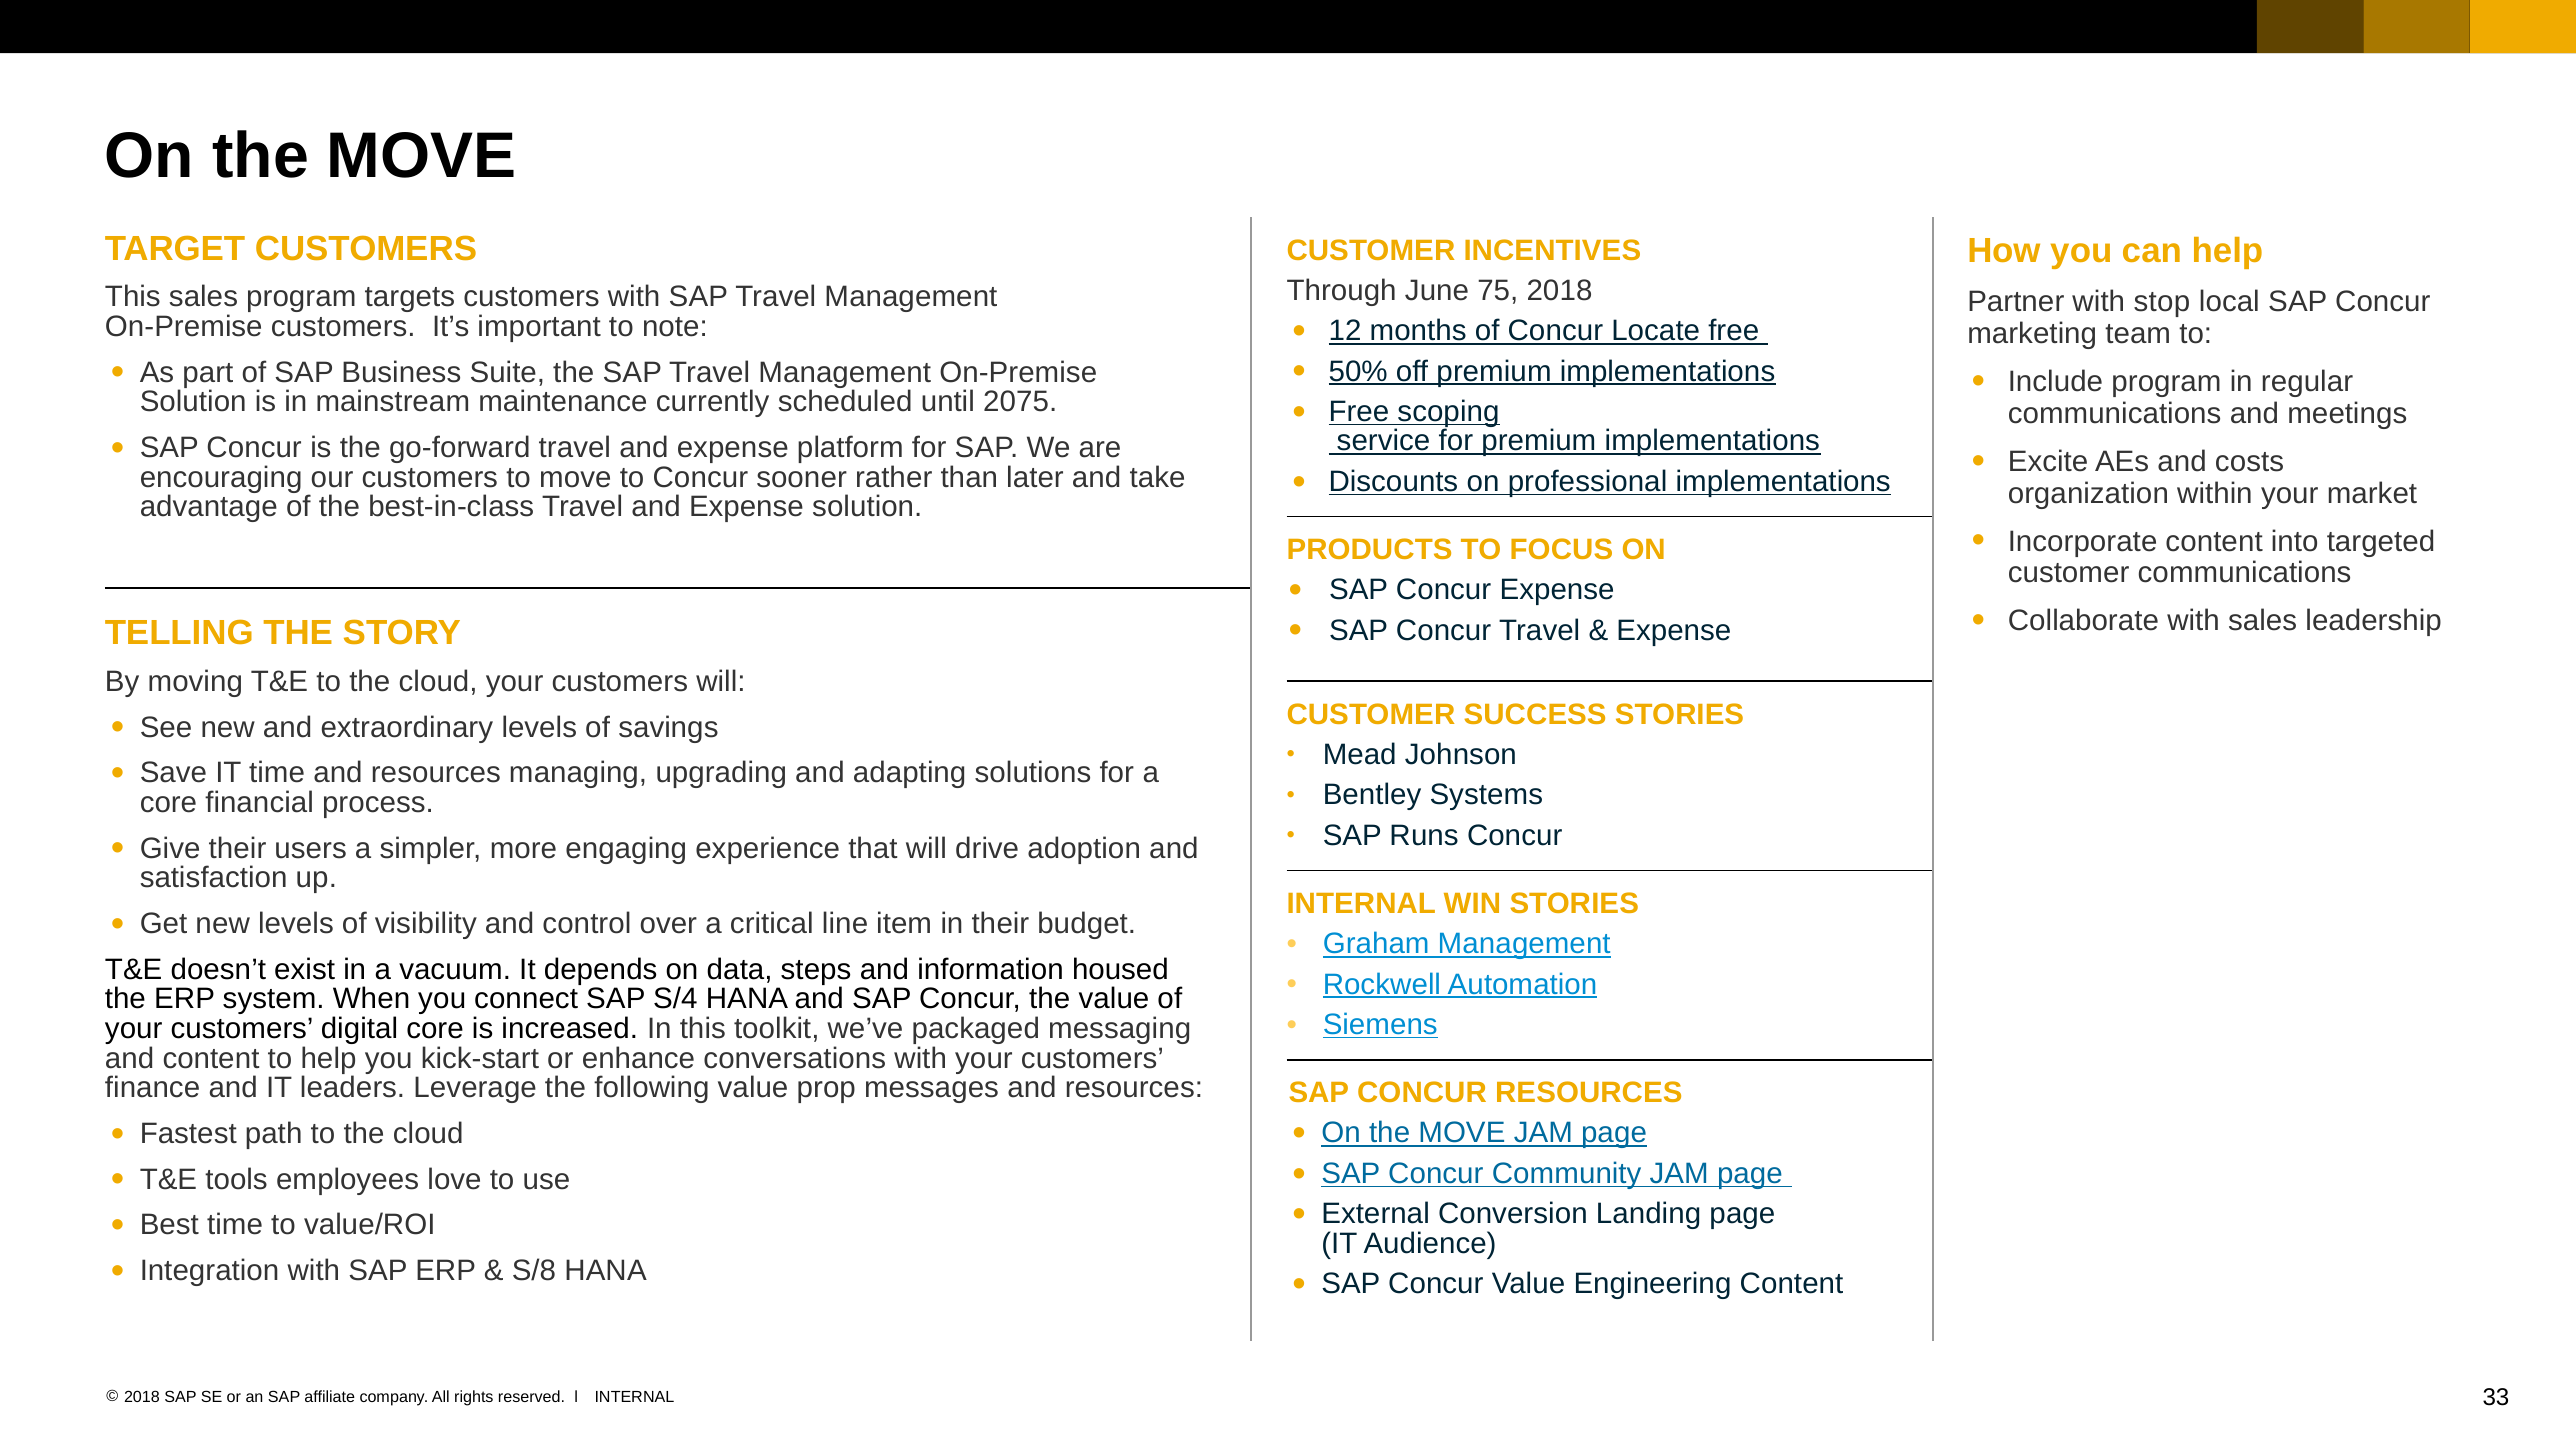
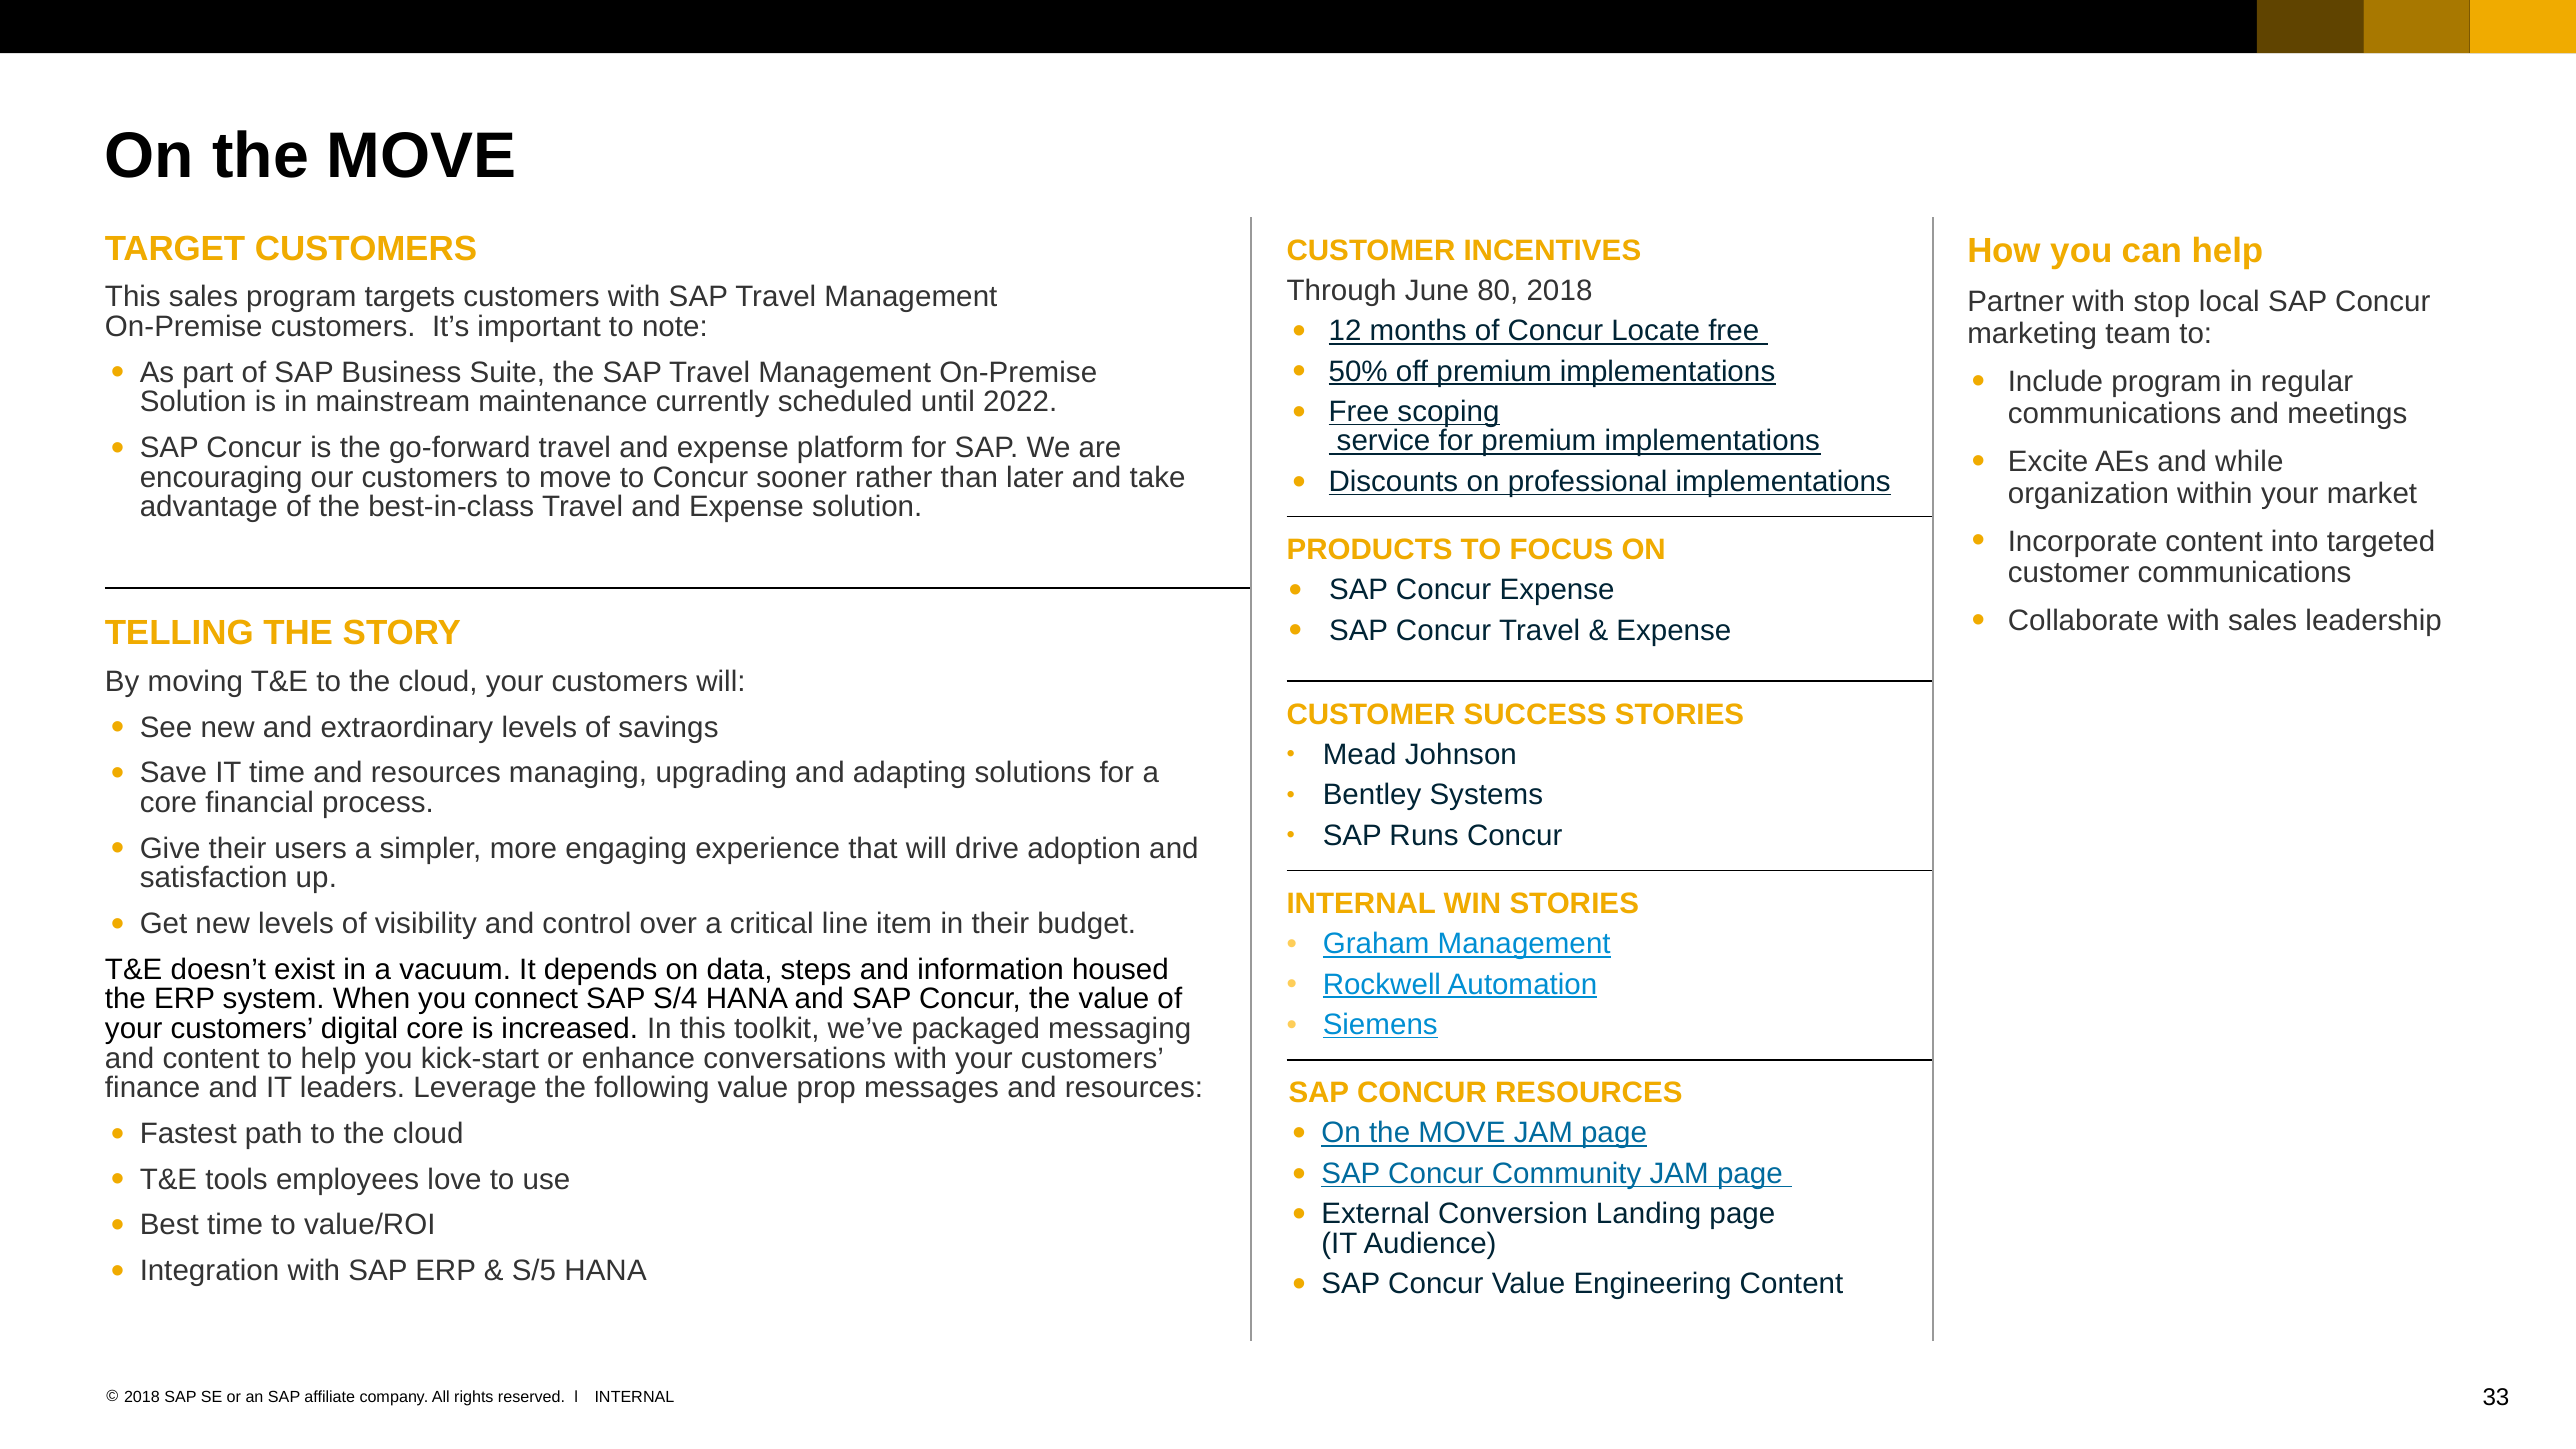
75: 75 -> 80
2075: 2075 -> 2022
costs: costs -> while
S/8: S/8 -> S/5
